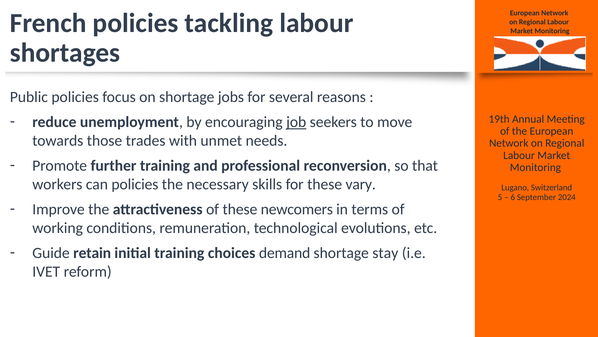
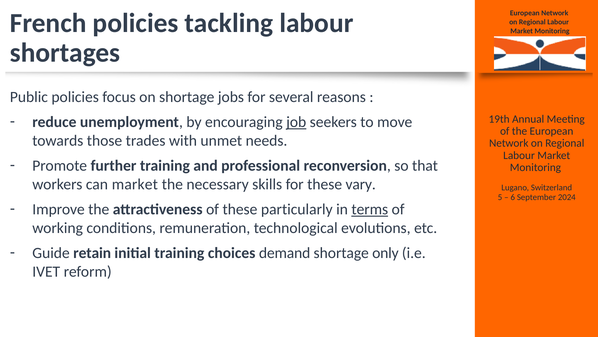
can policies: policies -> market
newcomers: newcomers -> particularly
terms underline: none -> present
stay: stay -> only
